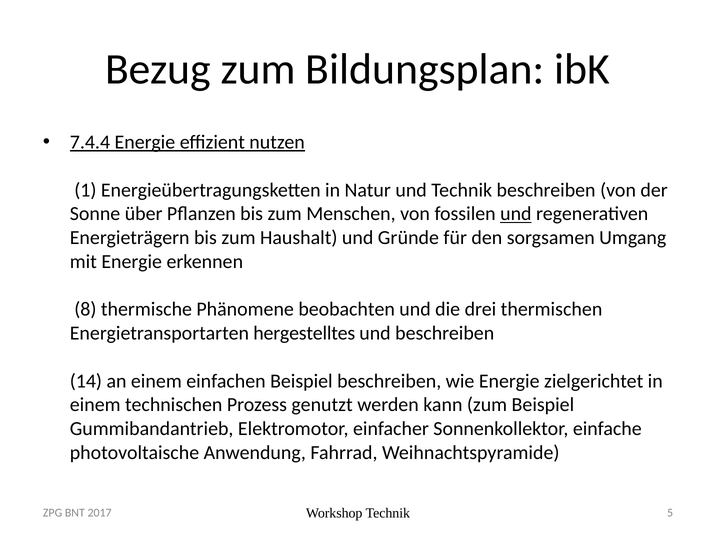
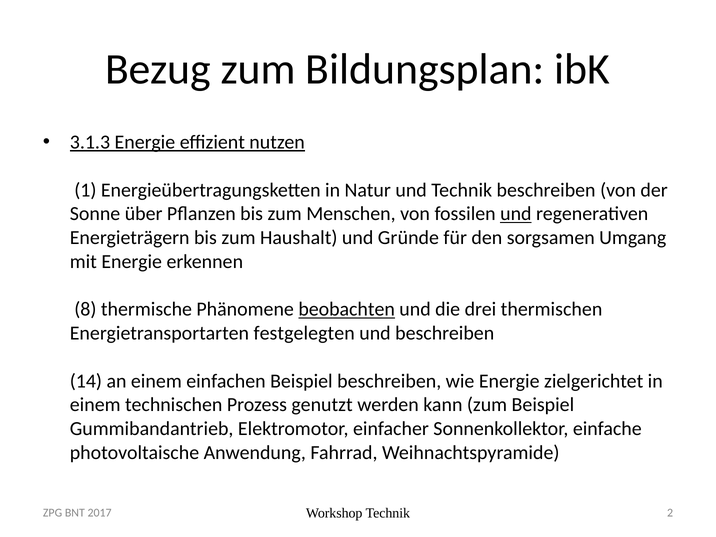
7.4.4: 7.4.4 -> 3.1.3
beobachten underline: none -> present
hergestelltes: hergestelltes -> festgelegten
5: 5 -> 2
